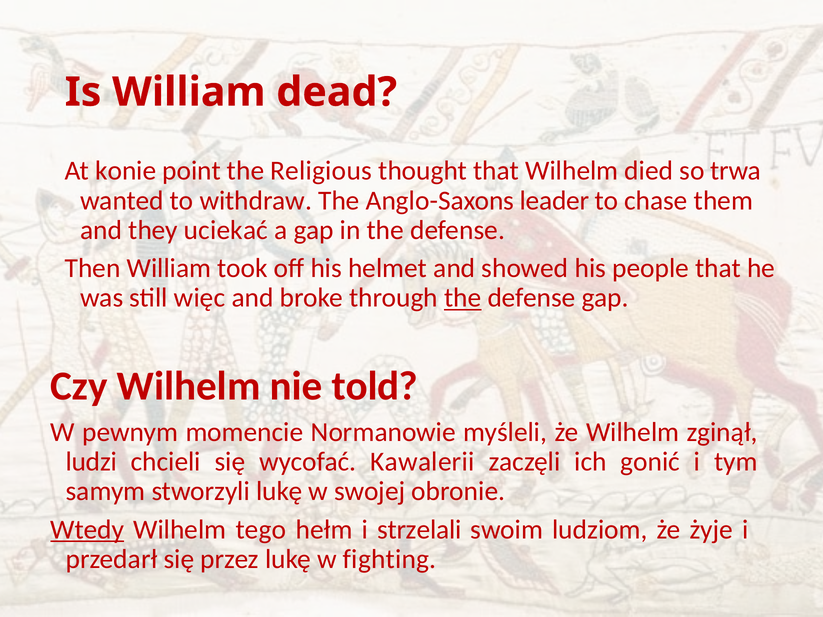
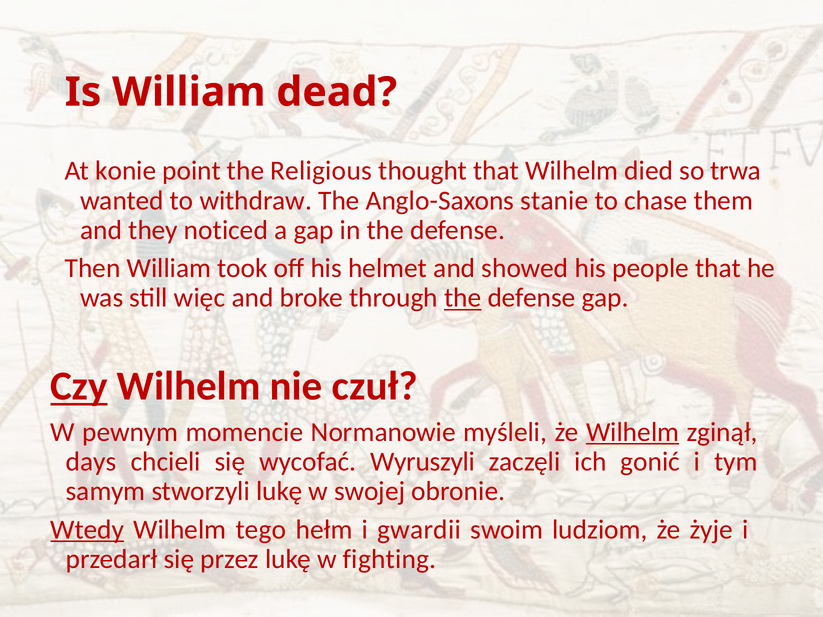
leader: leader -> stanie
uciekać: uciekać -> noticed
Czy underline: none -> present
told: told -> czuł
Wilhelm at (633, 432) underline: none -> present
ludzi: ludzi -> days
Kawalerii: Kawalerii -> Wyruszyli
strzelali: strzelali -> gwardii
